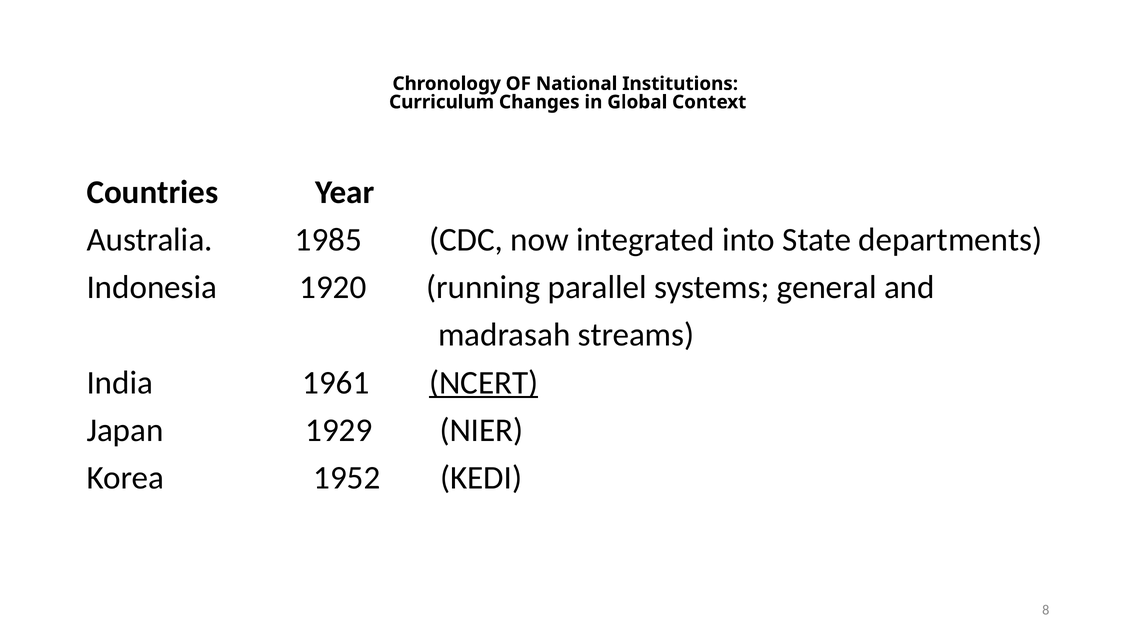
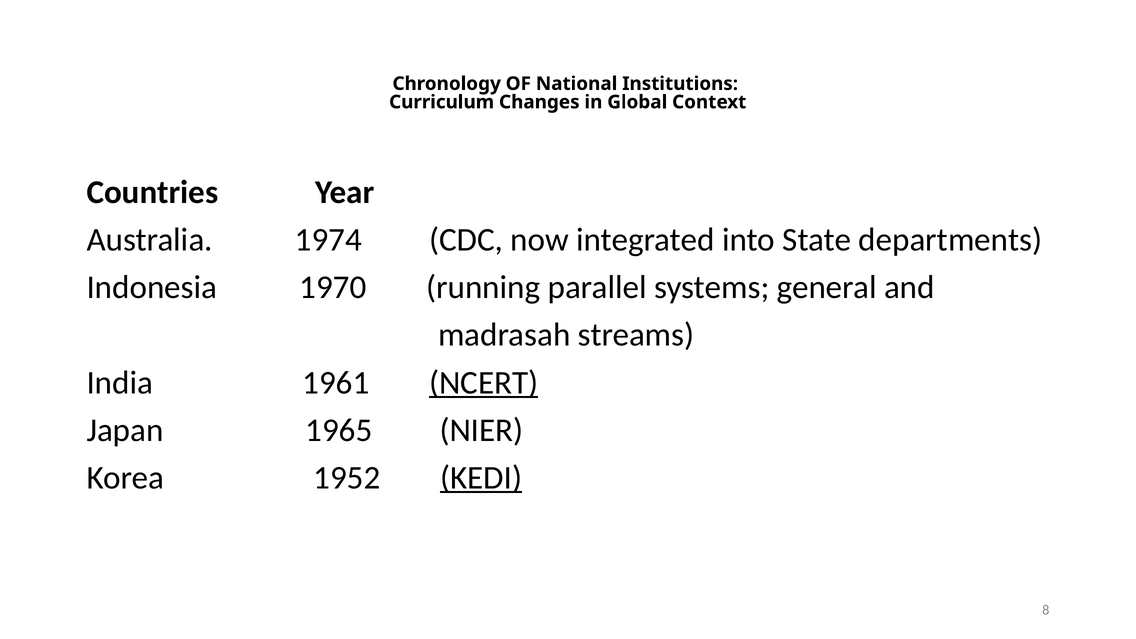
1985: 1985 -> 1974
1920: 1920 -> 1970
1929: 1929 -> 1965
KEDI underline: none -> present
